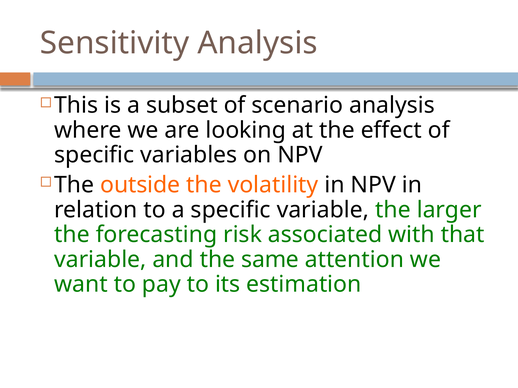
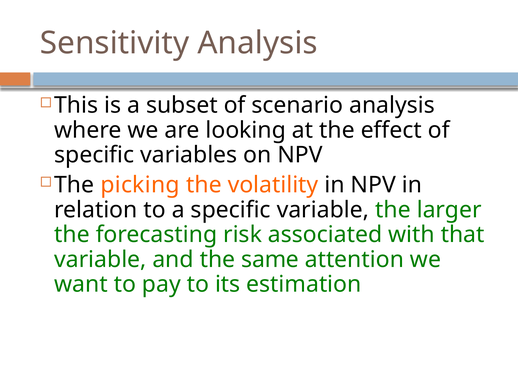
outside: outside -> picking
